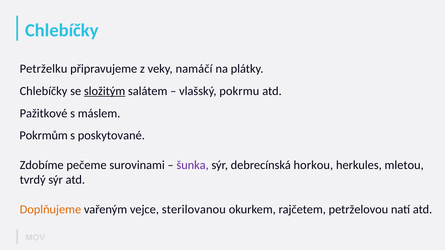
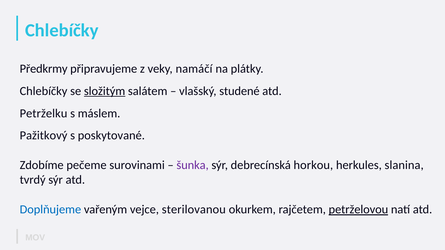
Petrželku: Petrželku -> Předkrmy
pokrmu: pokrmu -> studené
Pažitkové: Pažitkové -> Petrželku
Pokrmům: Pokrmům -> Pažitkový
mletou: mletou -> slanina
Doplňujeme colour: orange -> blue
petrželovou underline: none -> present
